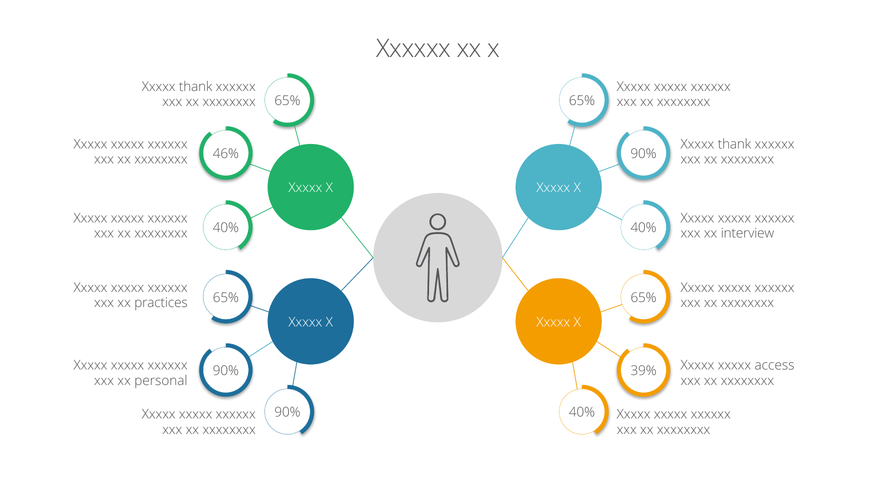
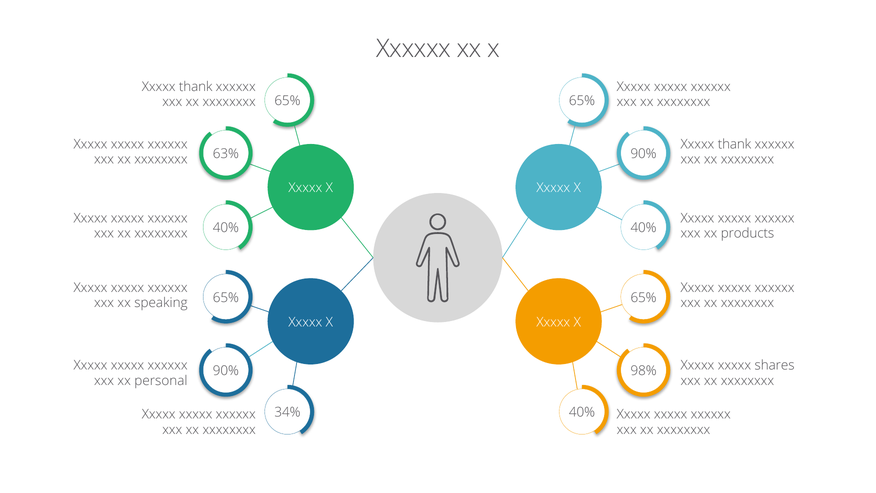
46%: 46% -> 63%
interview: interview -> products
practices: practices -> speaking
access: access -> shares
39%: 39% -> 98%
90% at (287, 412): 90% -> 34%
